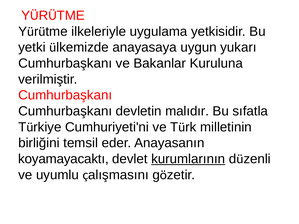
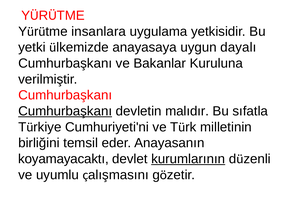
ilkeleriyle: ilkeleriyle -> insanlara
yukarı: yukarı -> dayalı
Cumhurbaşkanı at (65, 111) underline: none -> present
